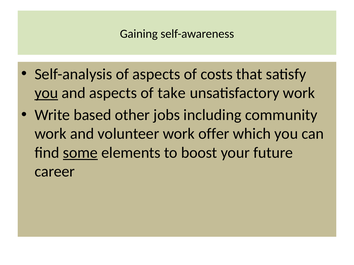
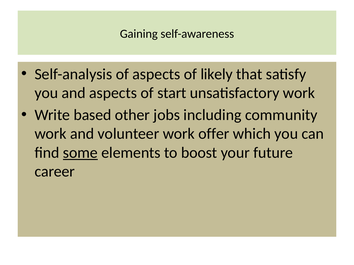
costs: costs -> likely
you at (46, 93) underline: present -> none
take: take -> start
